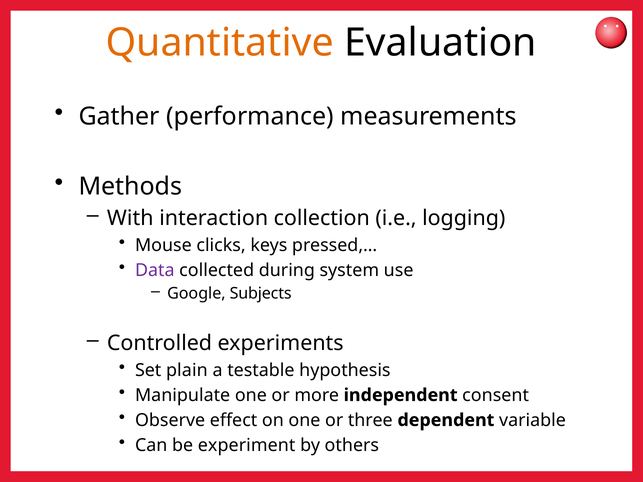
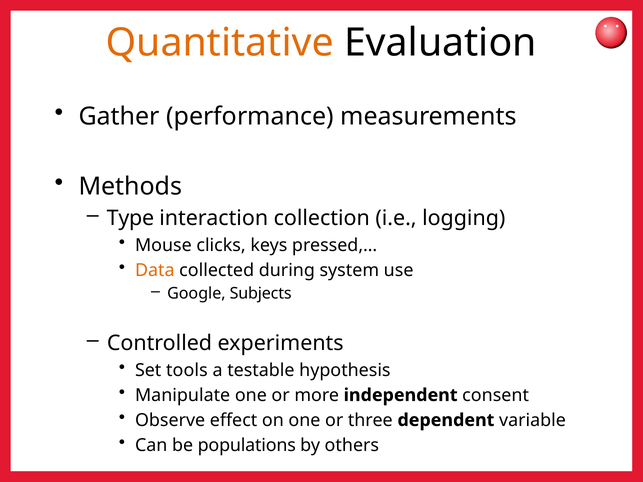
With: With -> Type
Data colour: purple -> orange
plain: plain -> tools
experiment: experiment -> populations
